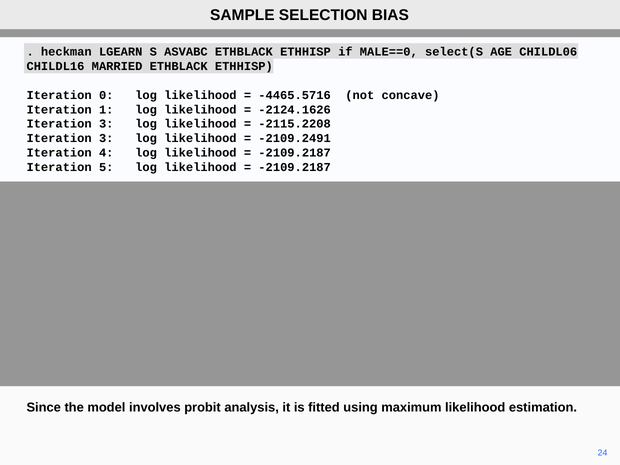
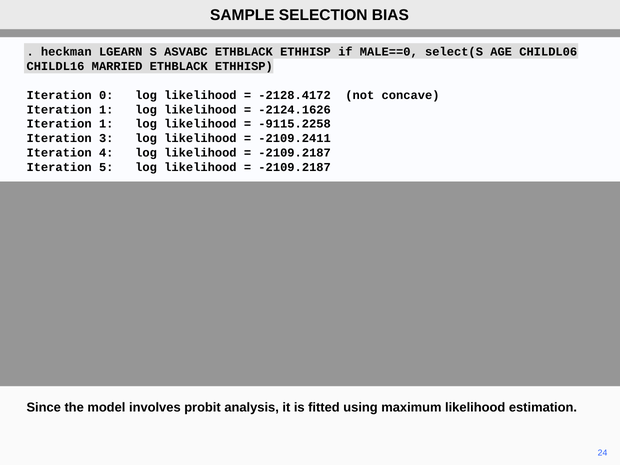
-4465.5716: -4465.5716 -> -2128.4172
3 at (106, 124): 3 -> 1
-2115.2208: -2115.2208 -> -9115.2258
-2109.2491: -2109.2491 -> -2109.2411
